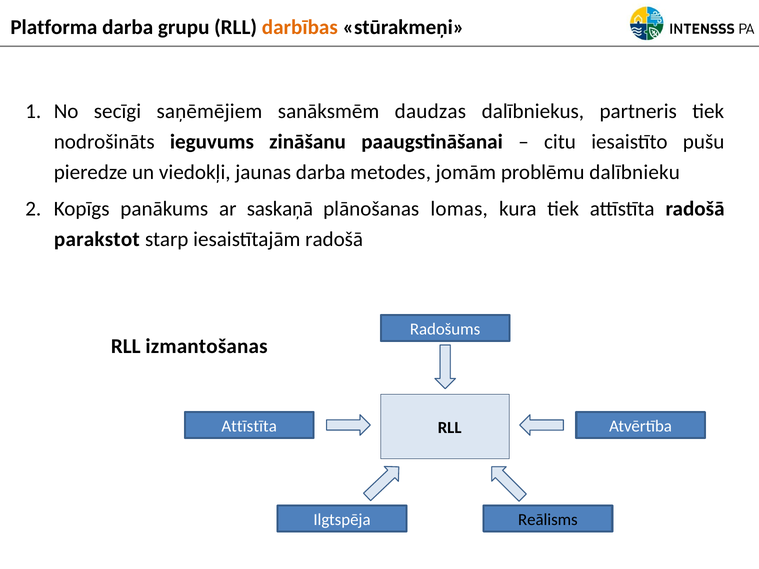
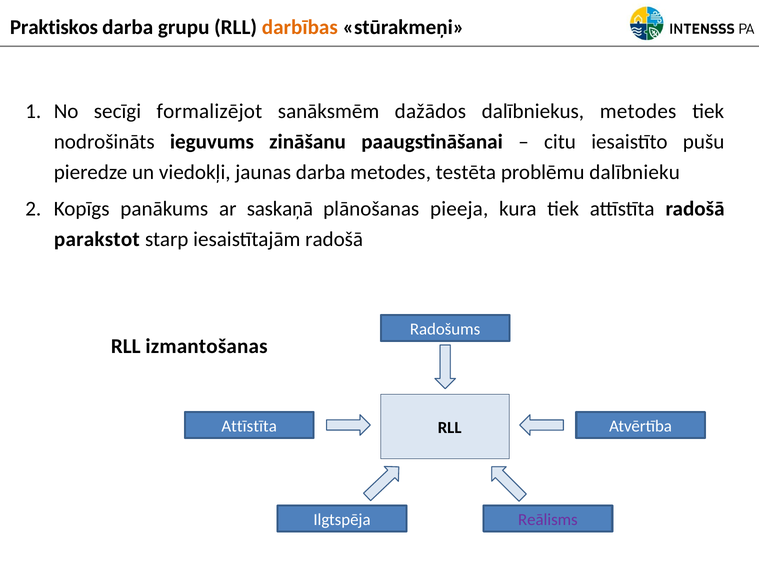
Platforma: Platforma -> Praktiskos
saņēmējiem: saņēmējiem -> formalizējot
daudzas: daudzas -> dažādos
dalībniekus partneris: partneris -> metodes
jomām: jomām -> testēta
lomas: lomas -> pieeja
Reālisms colour: black -> purple
